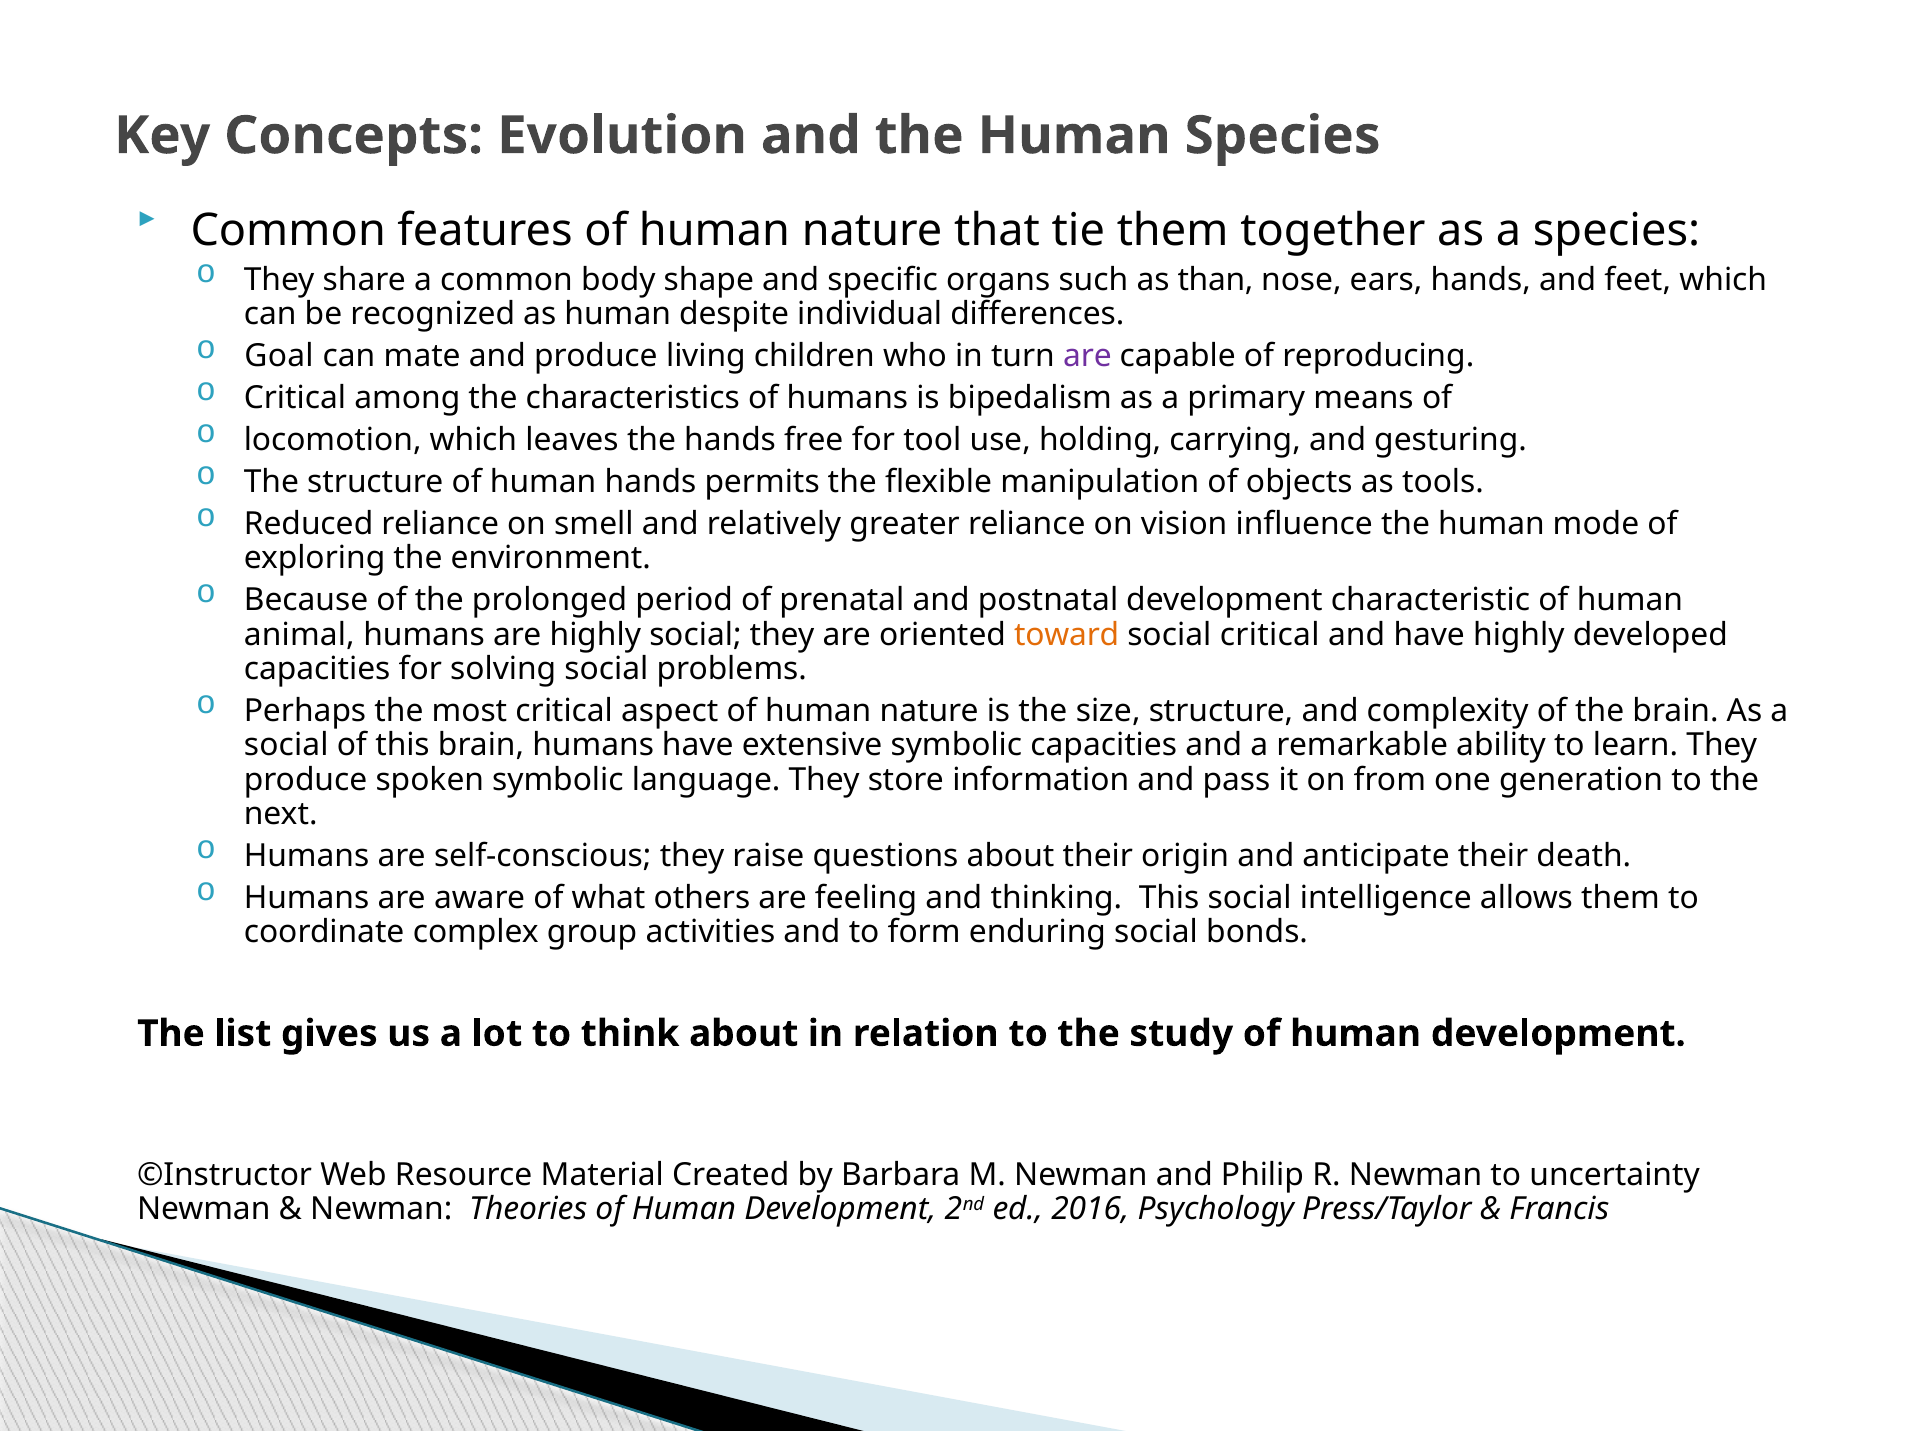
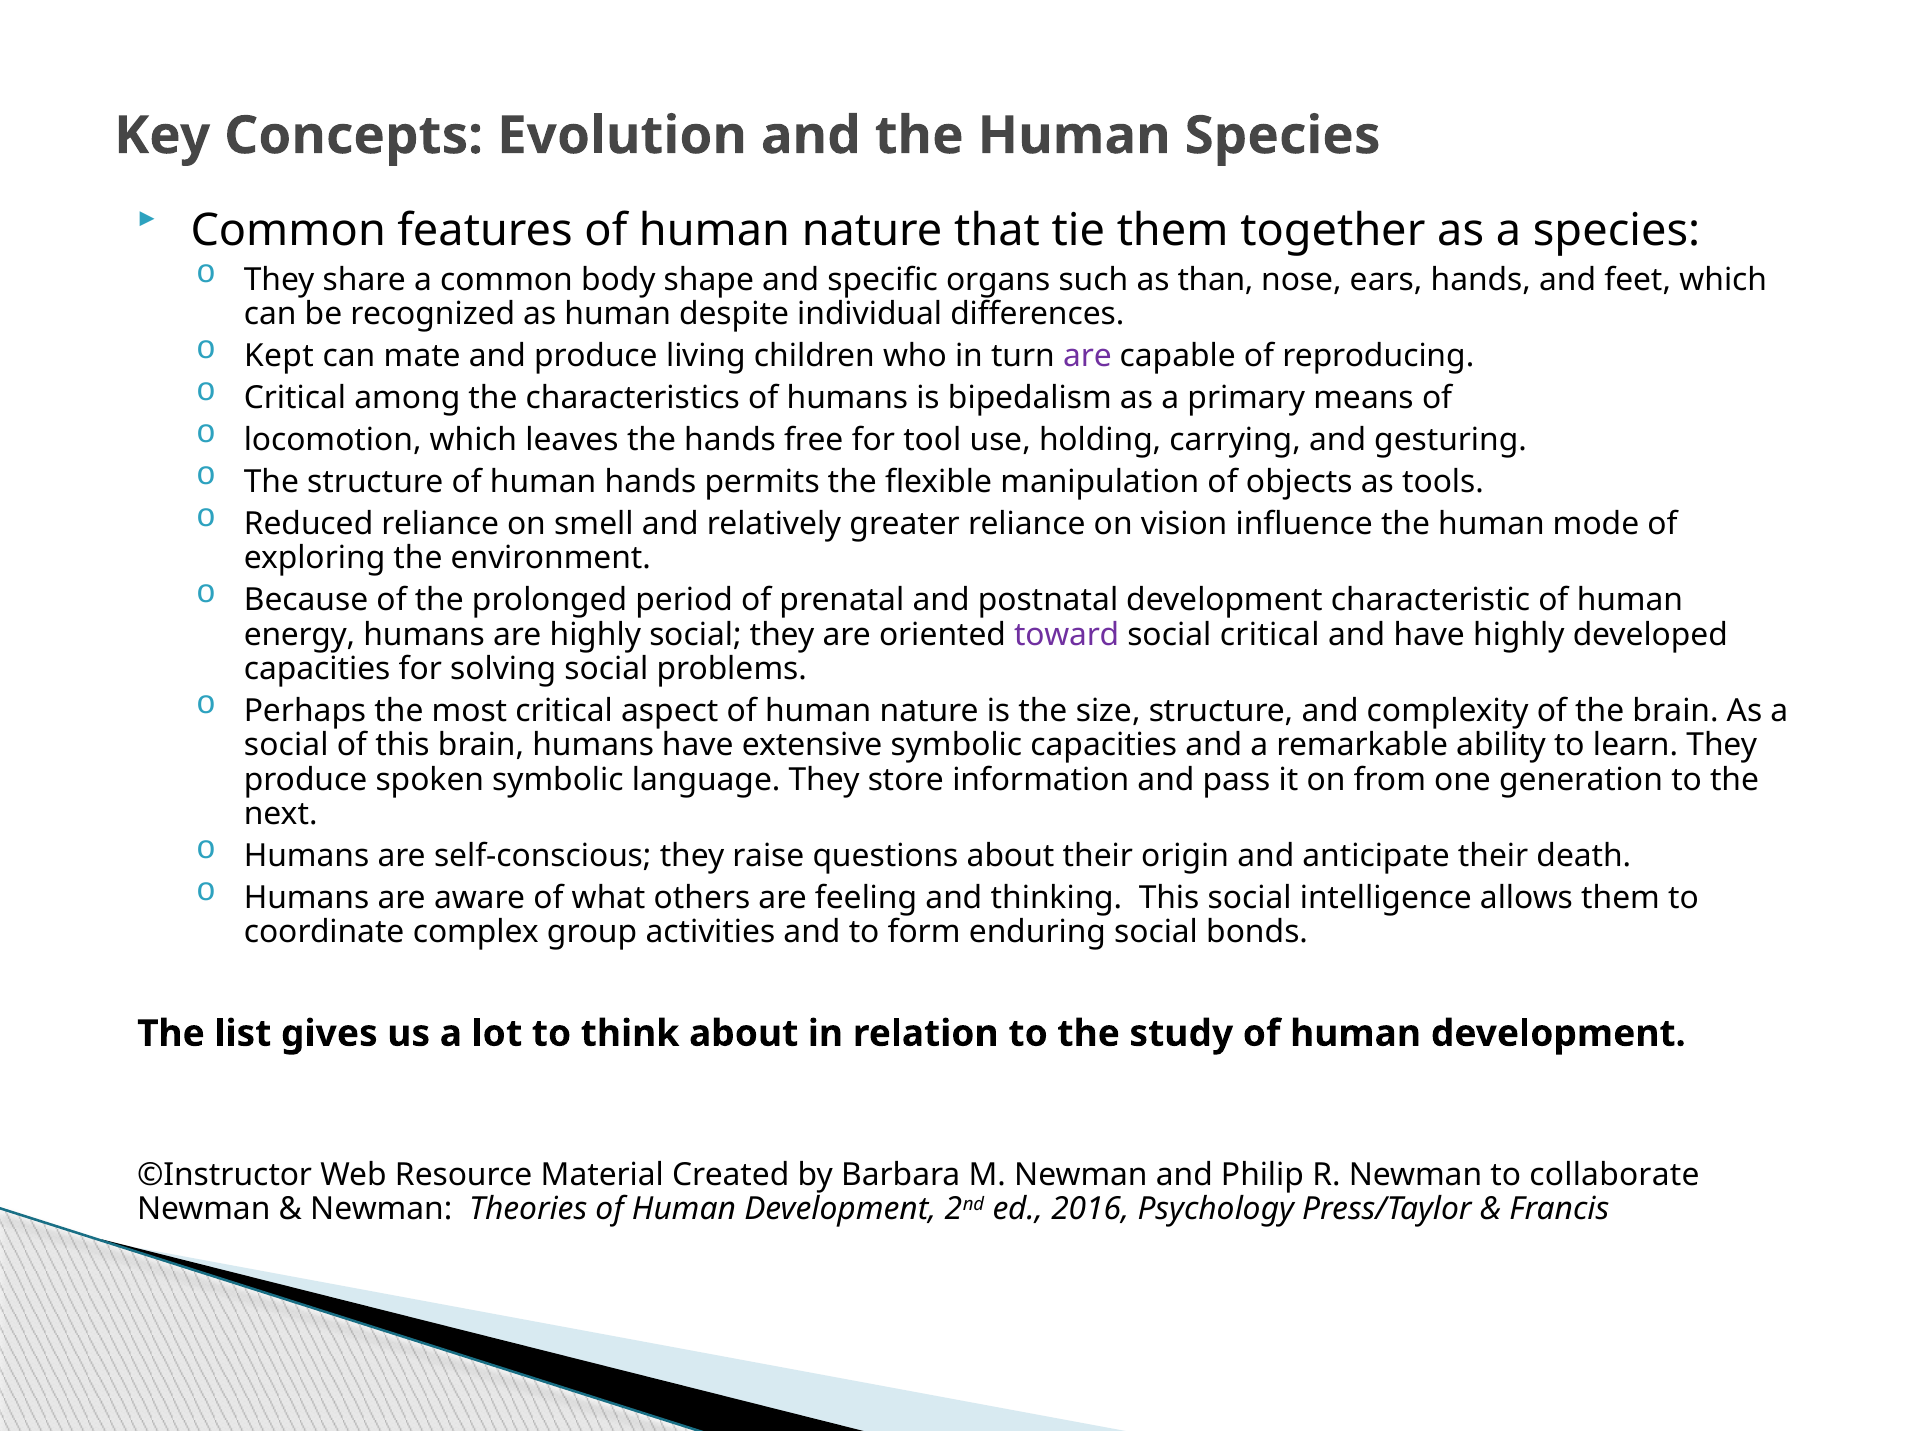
Goal: Goal -> Kept
animal: animal -> energy
toward colour: orange -> purple
uncertainty: uncertainty -> collaborate
